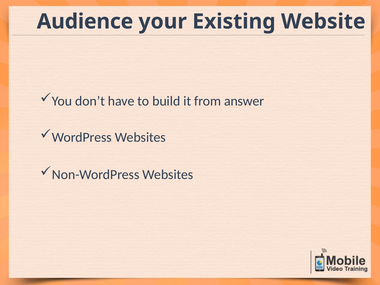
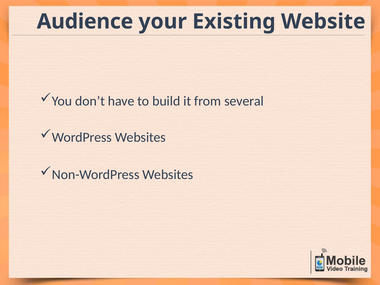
answer: answer -> several
